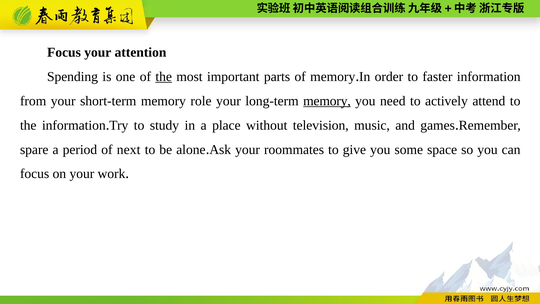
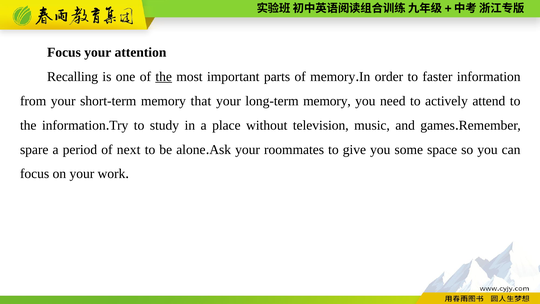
Spending: Spending -> Recalling
role: role -> that
memory at (327, 101) underline: present -> none
